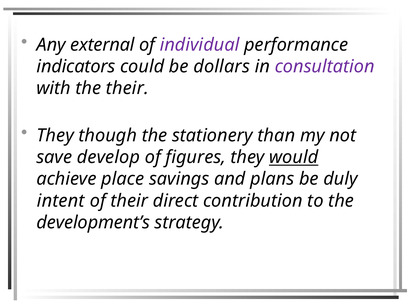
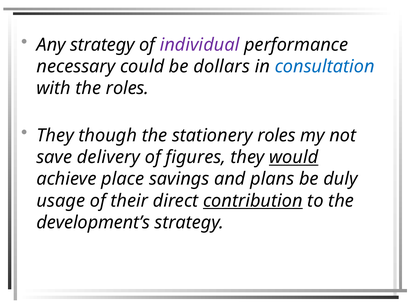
Any external: external -> strategy
indicators: indicators -> necessary
consultation colour: purple -> blue
the their: their -> roles
stationery than: than -> roles
develop: develop -> delivery
intent: intent -> usage
contribution underline: none -> present
